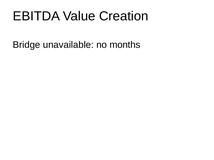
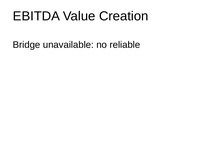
months: months -> reliable
